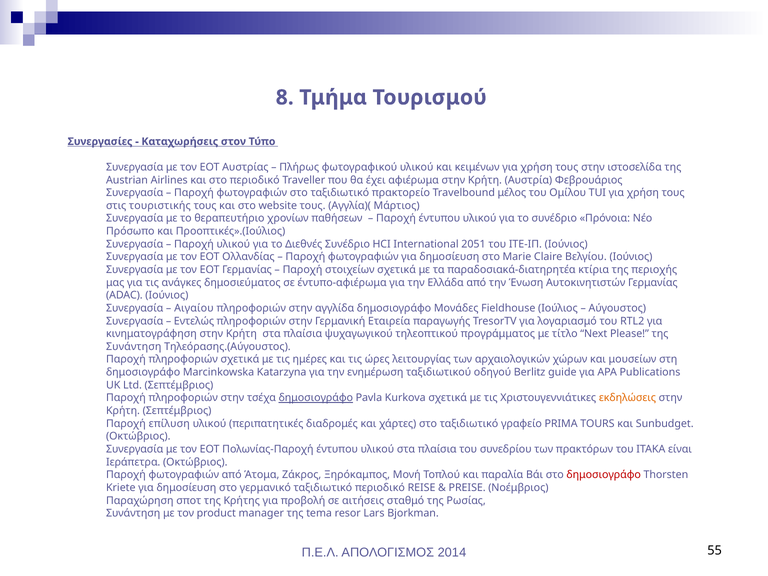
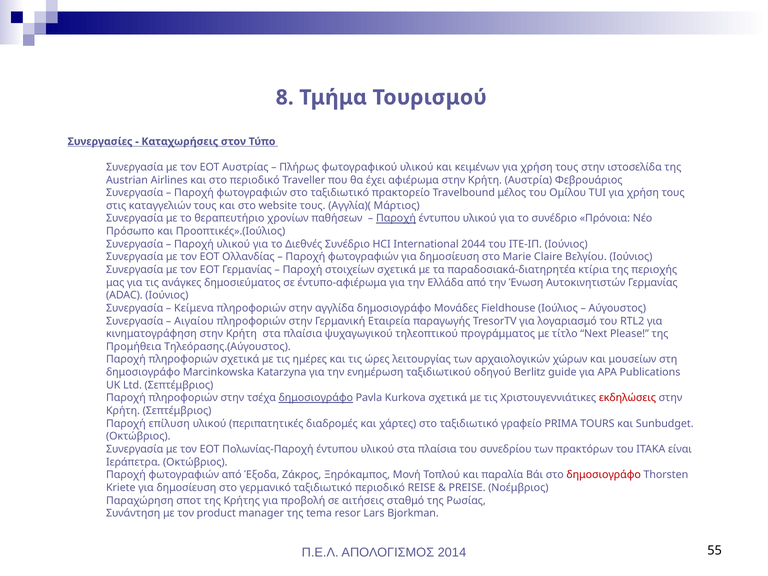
τουριστικής: τουριστικής -> καταγγελιών
Παροχή at (396, 218) underline: none -> present
2051: 2051 -> 2044
Αιγαίου: Αιγαίου -> Κείμενα
Εντελώς: Εντελώς -> Αιγαίου
Συνάντηση at (134, 347): Συνάντηση -> Προμήθεια
εκδηλώσεις colour: orange -> red
Άτομα: Άτομα -> Έξοδα
